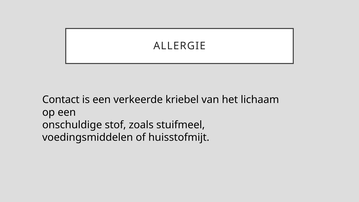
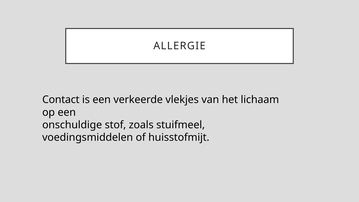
kriebel: kriebel -> vlekjes
